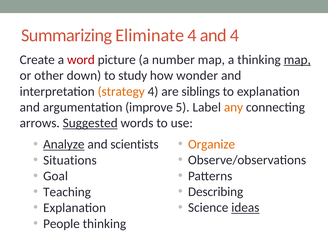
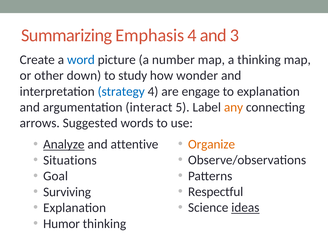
Eliminate: Eliminate -> Emphasis
and 4: 4 -> 3
word colour: red -> blue
map at (297, 60) underline: present -> none
strategy colour: orange -> blue
siblings: siblings -> engage
improve: improve -> interact
Suggested underline: present -> none
scientists: scientists -> attentive
Describing: Describing -> Respectful
Teaching: Teaching -> Surviving
People: People -> Humor
